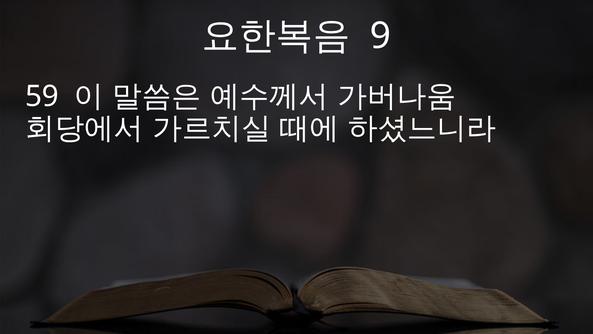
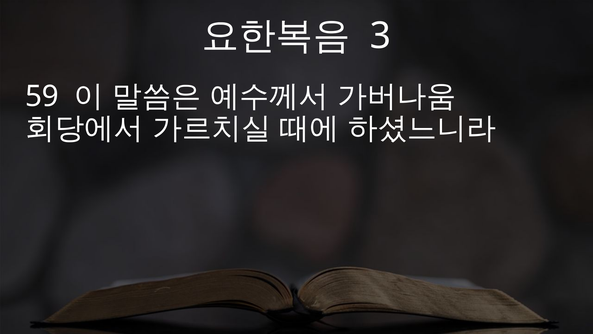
9: 9 -> 3
